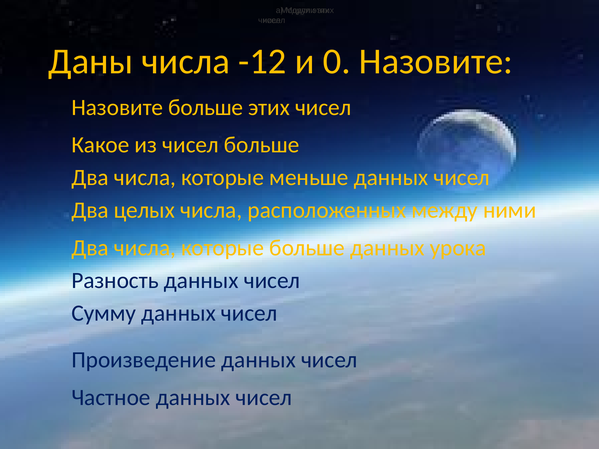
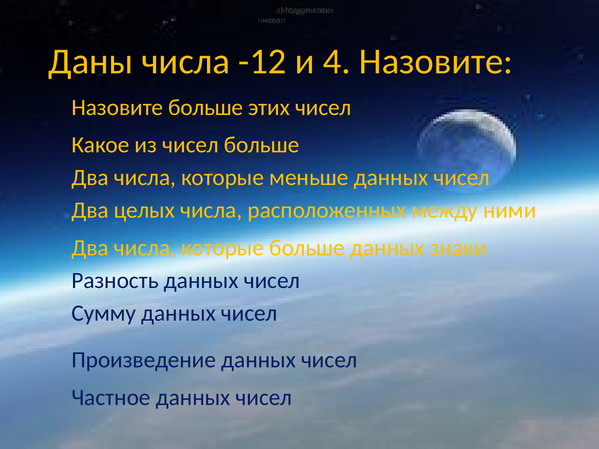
0: 0 -> 4
урока: урока -> знаки
